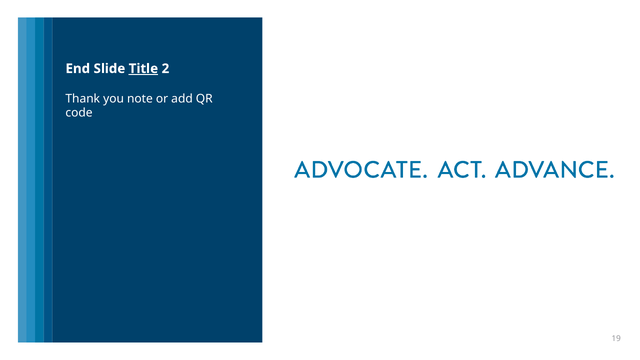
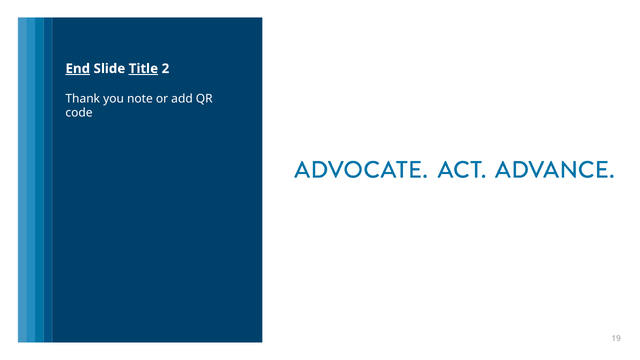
End underline: none -> present
